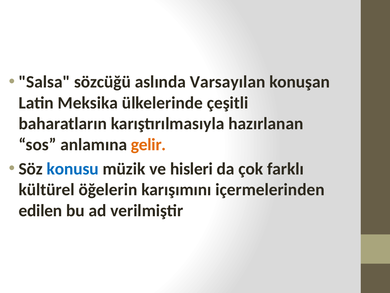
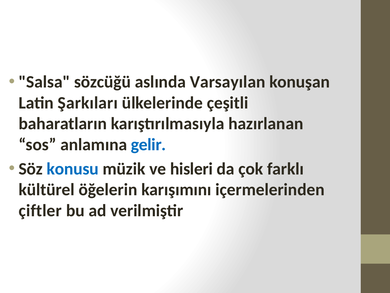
Meksika: Meksika -> Şarkıları
gelir colour: orange -> blue
edilen: edilen -> çiftler
